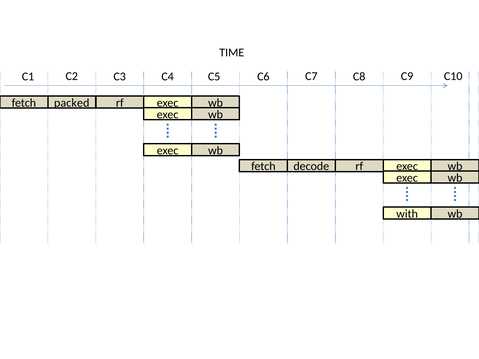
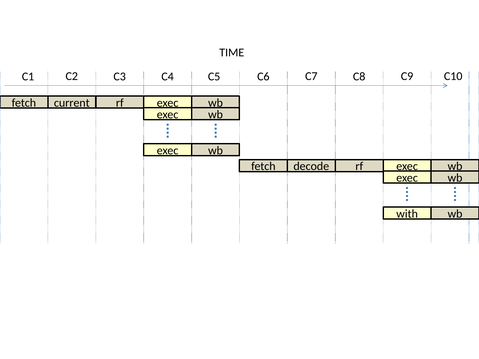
packed: packed -> current
